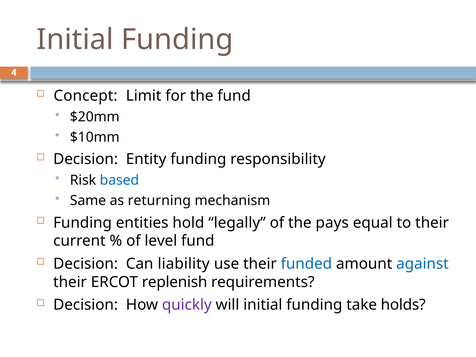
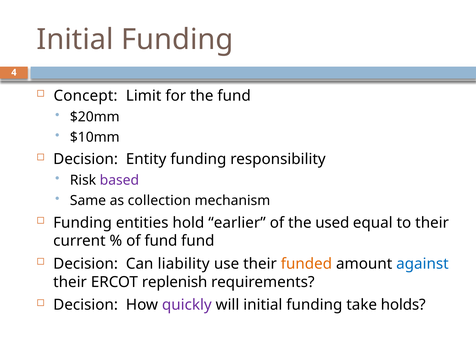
based colour: blue -> purple
returning: returning -> collection
legally: legally -> earlier
pays: pays -> used
of level: level -> fund
funded colour: blue -> orange
